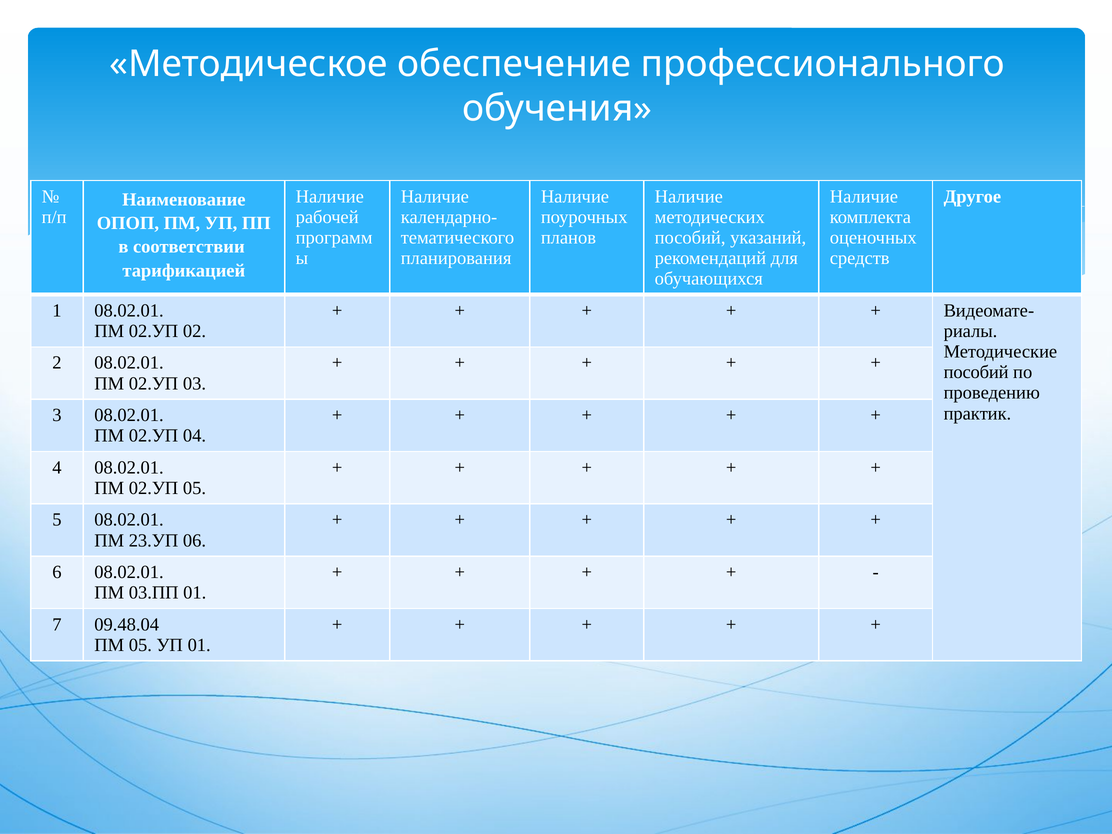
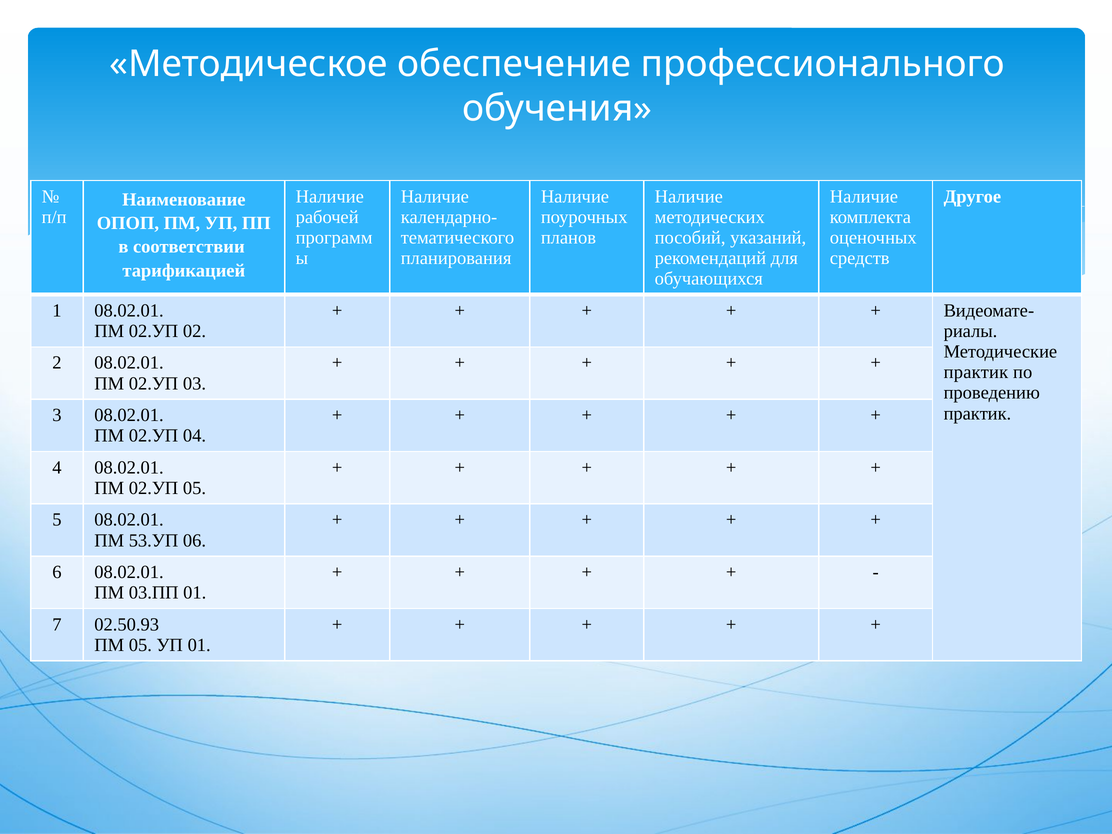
пособий at (976, 372): пособий -> практик
23.УП: 23.УП -> 53.УП
09.48.04: 09.48.04 -> 02.50.93
